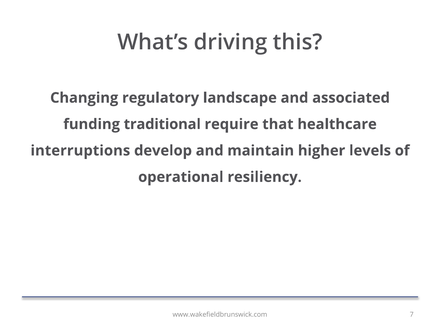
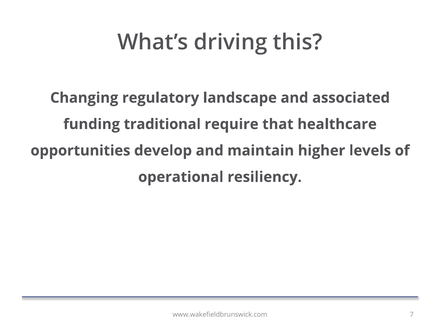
interruptions: interruptions -> opportunities
